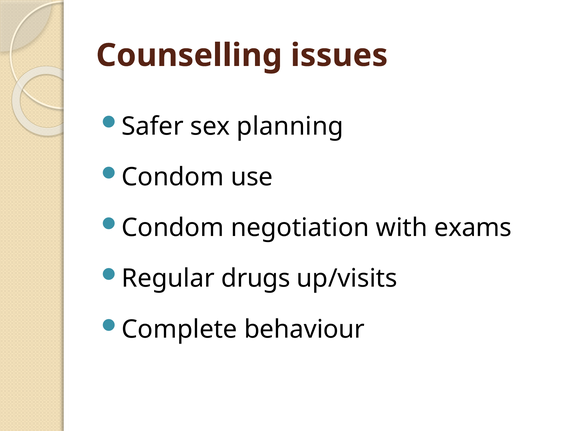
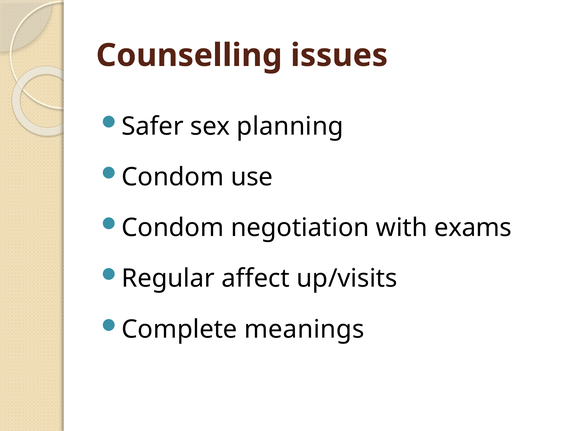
drugs: drugs -> affect
behaviour: behaviour -> meanings
